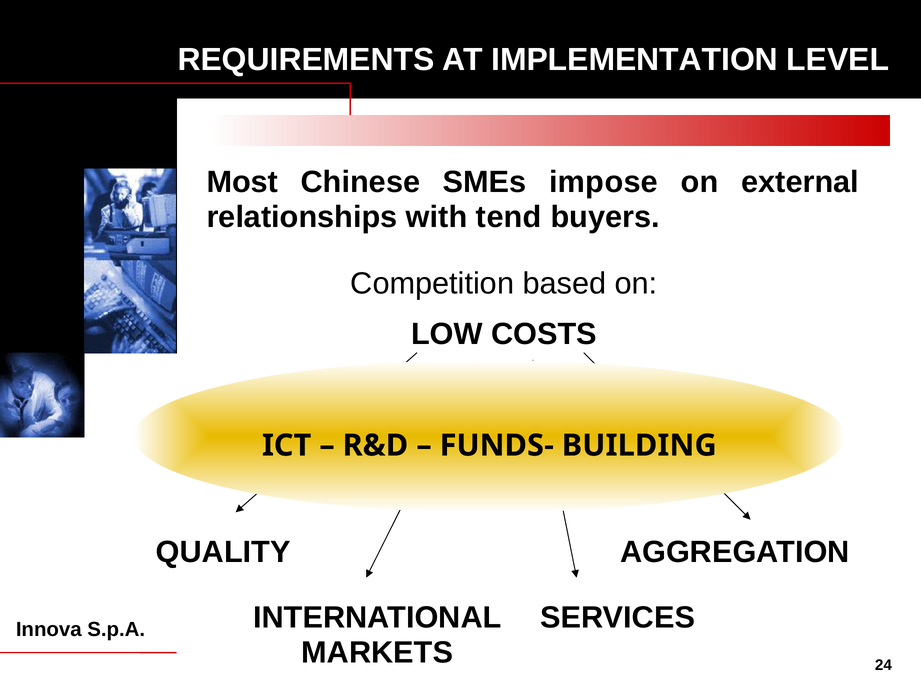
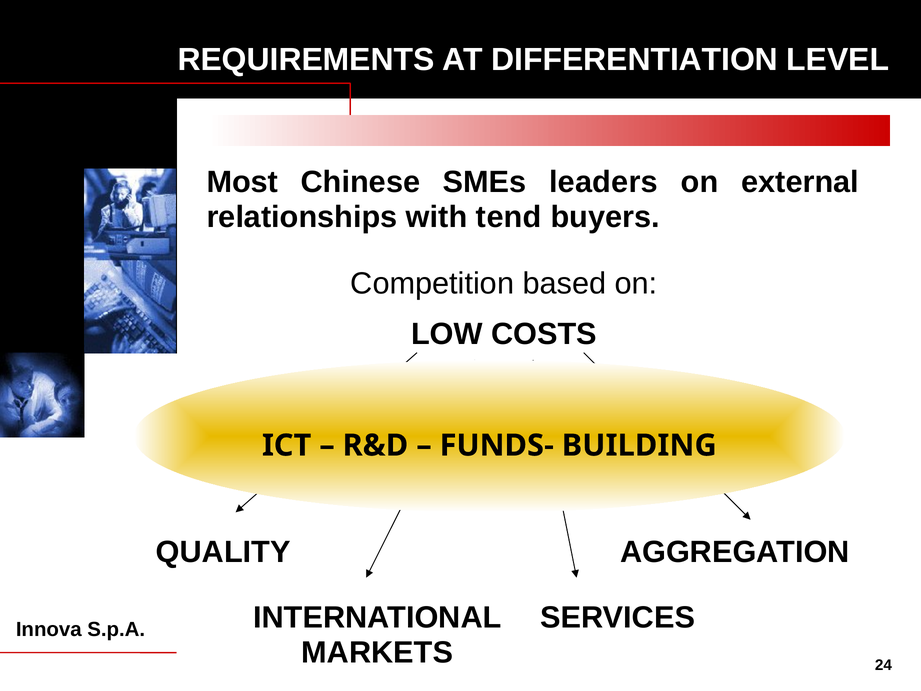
IMPLEMENTATION: IMPLEMENTATION -> DIFFERENTIATION
impose: impose -> leaders
